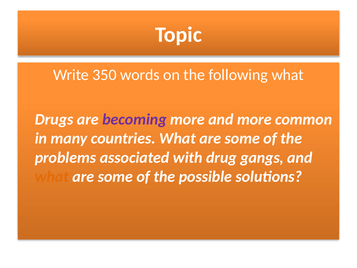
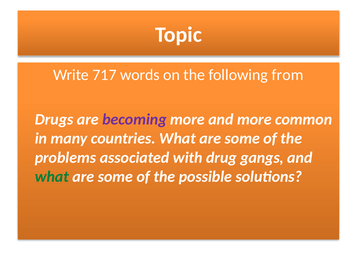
350: 350 -> 717
following what: what -> from
what at (52, 176) colour: orange -> green
